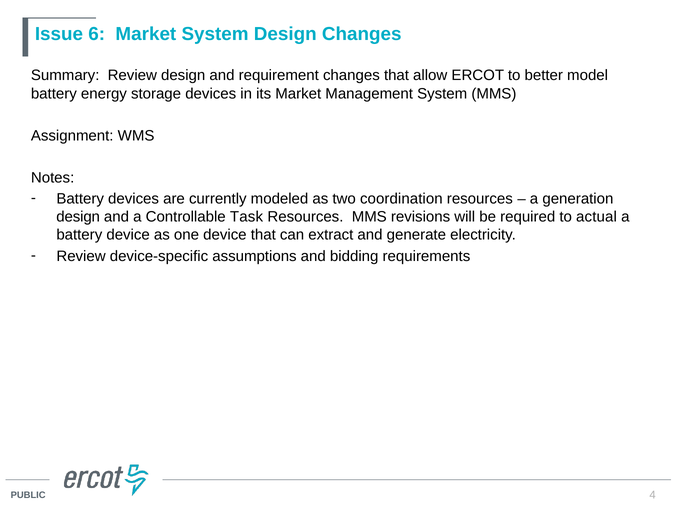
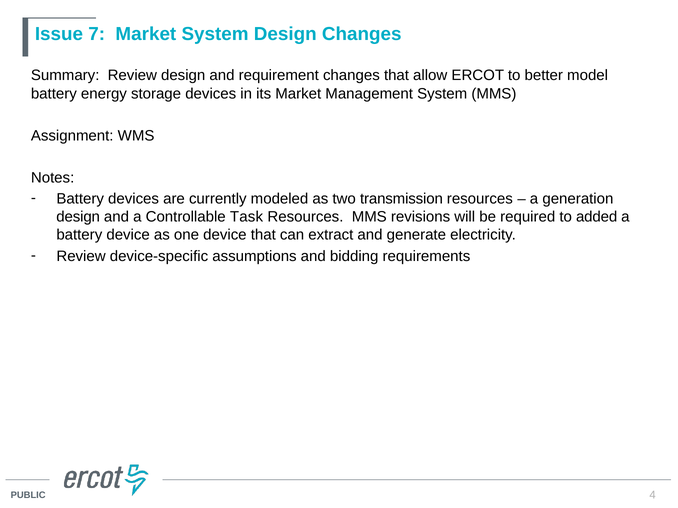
6: 6 -> 7
coordination: coordination -> transmission
actual: actual -> added
